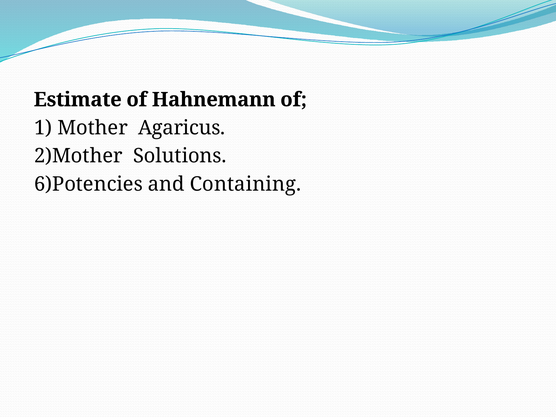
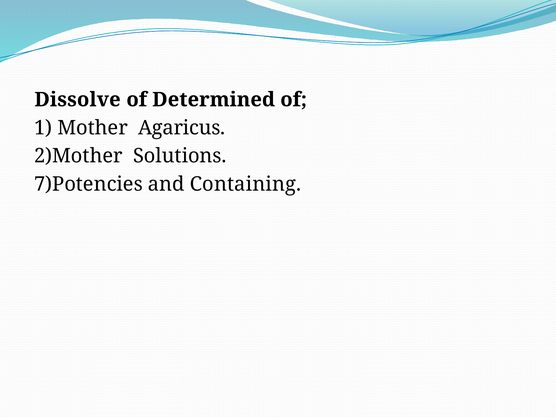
Estimate: Estimate -> Dissolve
Hahnemann: Hahnemann -> Determined
6)Potencies: 6)Potencies -> 7)Potencies
